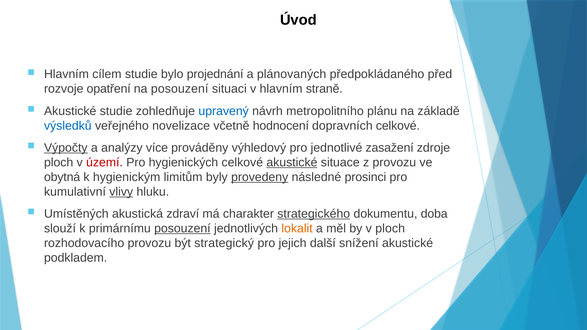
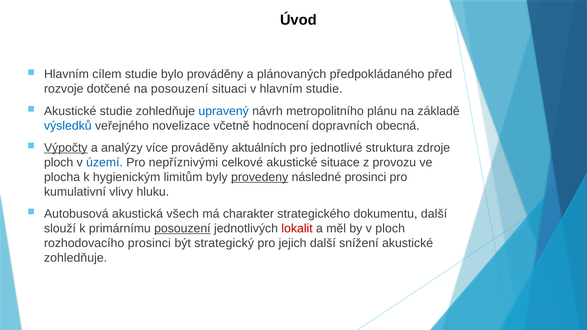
bylo projednání: projednání -> prováděny
opatření: opatření -> dotčené
hlavním straně: straně -> studie
dopravních celkové: celkové -> obecná
výhledový: výhledový -> aktuálních
zasažení: zasažení -> struktura
území colour: red -> blue
hygienických: hygienických -> nepříznivými
akustické at (292, 162) underline: present -> none
obytná: obytná -> plocha
vlivy underline: present -> none
Umístěných: Umístěných -> Autobusová
zdraví: zdraví -> všech
strategického underline: present -> none
dokumentu doba: doba -> další
lokalit colour: orange -> red
rozhodovacího provozu: provozu -> prosinci
podkladem at (76, 258): podkladem -> zohledňuje
